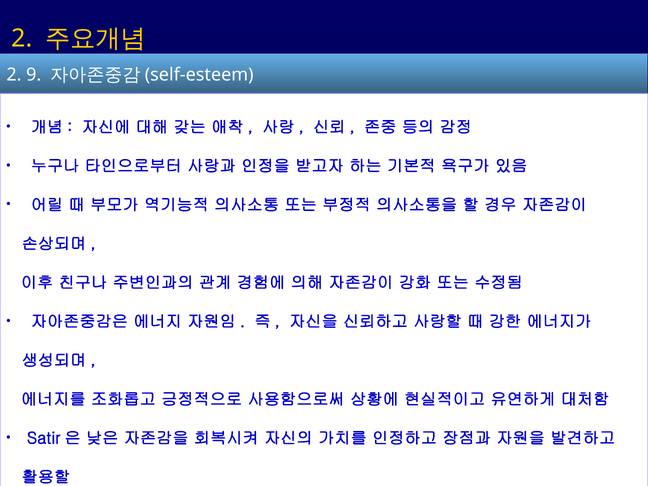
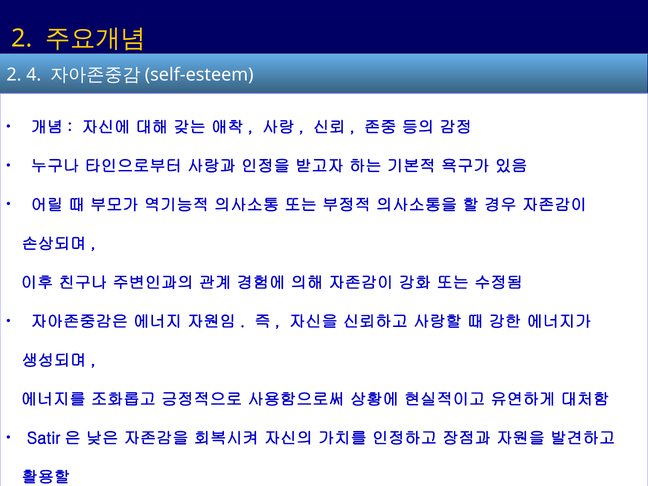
9: 9 -> 4
